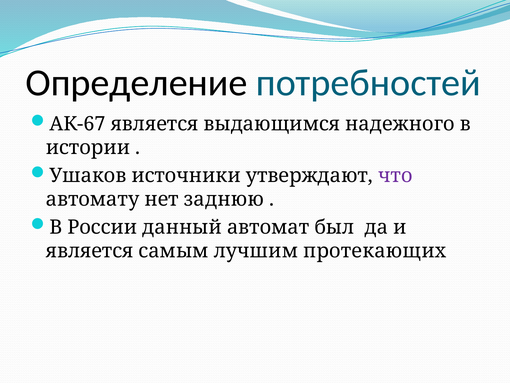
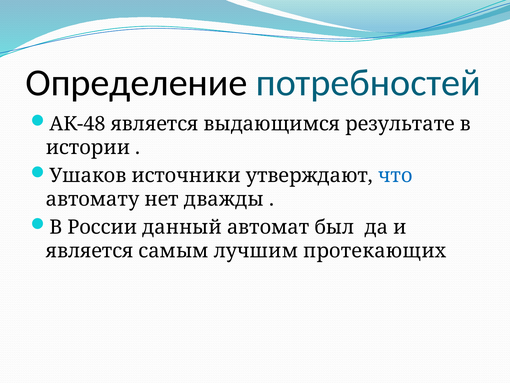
АК-67: АК-67 -> АК-48
надежного: надежного -> результате
что colour: purple -> blue
заднюю: заднюю -> дважды
